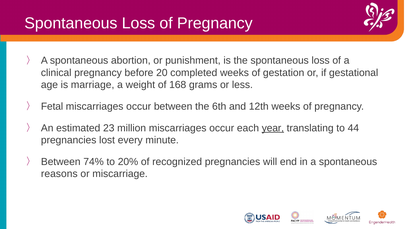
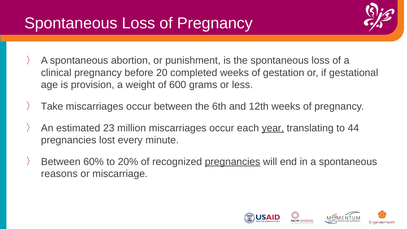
marriage: marriage -> provision
168: 168 -> 600
Fetal: Fetal -> Take
74%: 74% -> 60%
pregnancies at (233, 162) underline: none -> present
